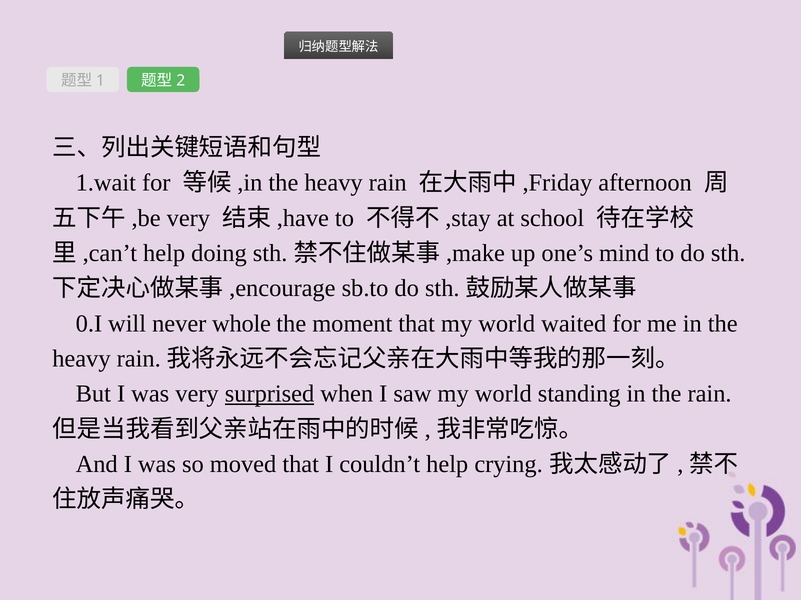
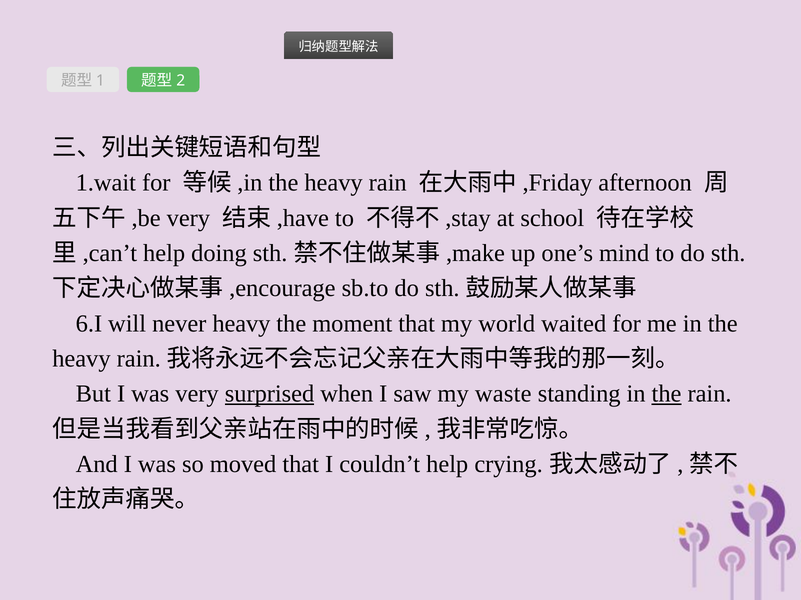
0.I: 0.I -> 6.I
never whole: whole -> heavy
saw my world: world -> waste
the at (667, 394) underline: none -> present
